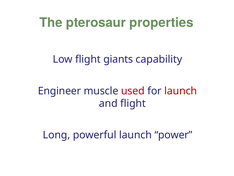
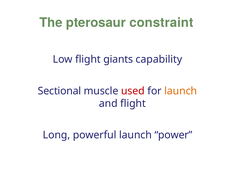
properties: properties -> constraint
Engineer: Engineer -> Sectional
launch at (181, 91) colour: red -> orange
